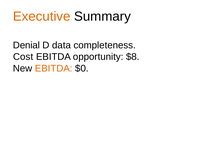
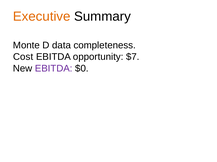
Denial: Denial -> Monte
$8: $8 -> $7
EBITDA at (54, 69) colour: orange -> purple
